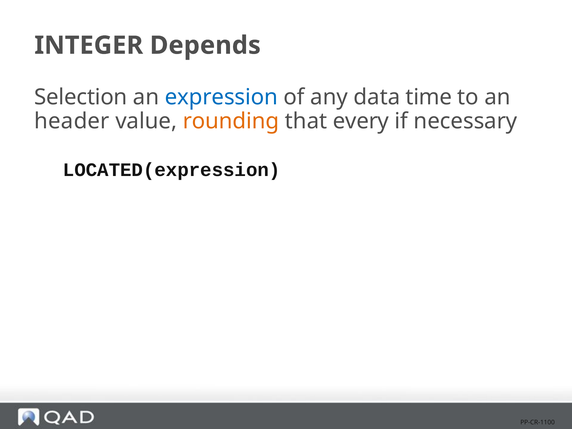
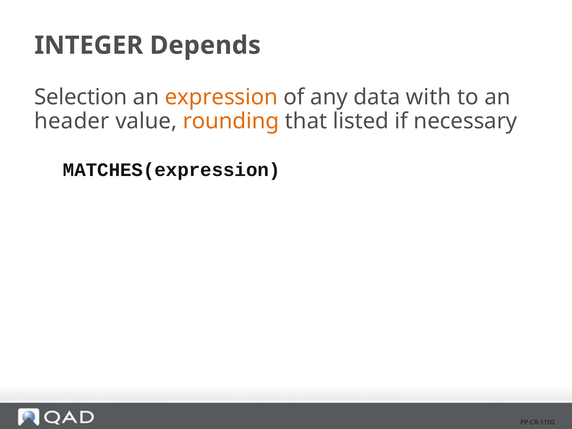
expression colour: blue -> orange
time: time -> with
every: every -> listed
LOCATED(expression: LOCATED(expression -> MATCHES(expression
